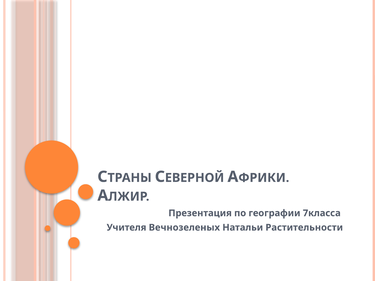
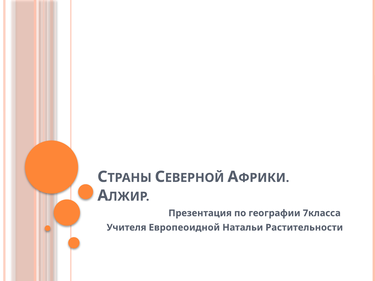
Вечнозеленых: Вечнозеленых -> Европеоидной
